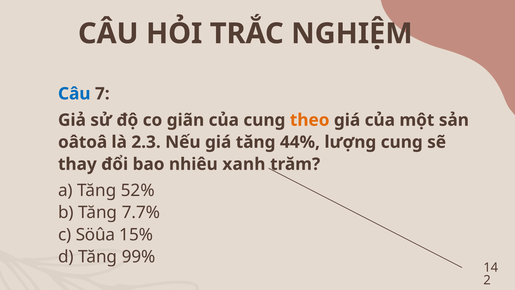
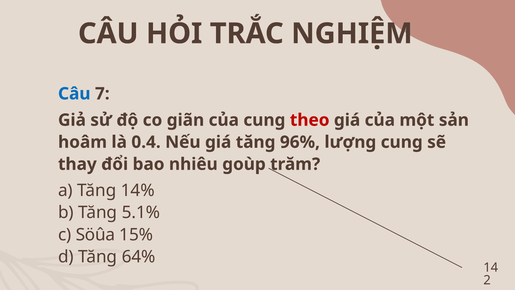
theo colour: orange -> red
oâtoâ: oâtoâ -> hoâm
2.3: 2.3 -> 0.4
44%: 44% -> 96%
xanh: xanh -> goùp
52%: 52% -> 14%
7.7%: 7.7% -> 5.1%
99%: 99% -> 64%
